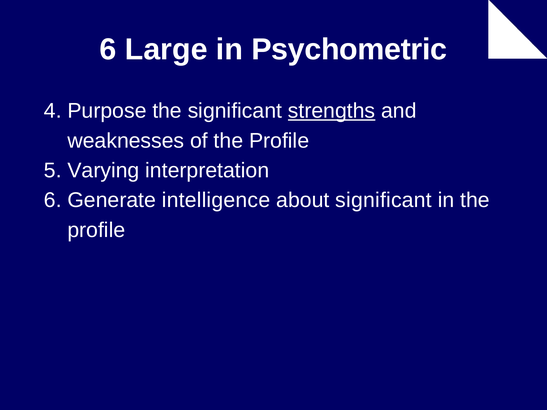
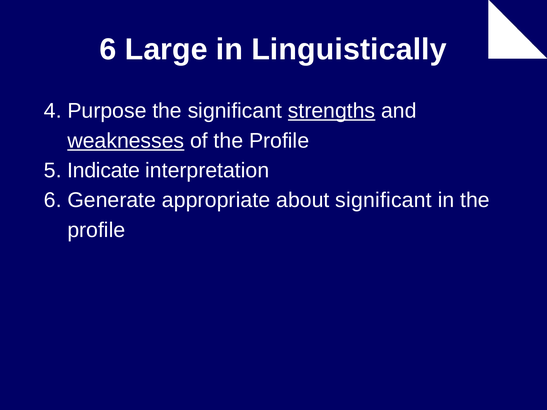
Psychometric: Psychometric -> Linguistically
weaknesses underline: none -> present
Varying: Varying -> Indicate
intelligence: intelligence -> appropriate
